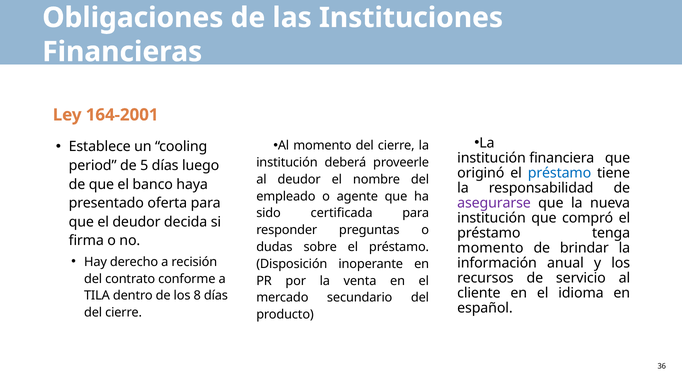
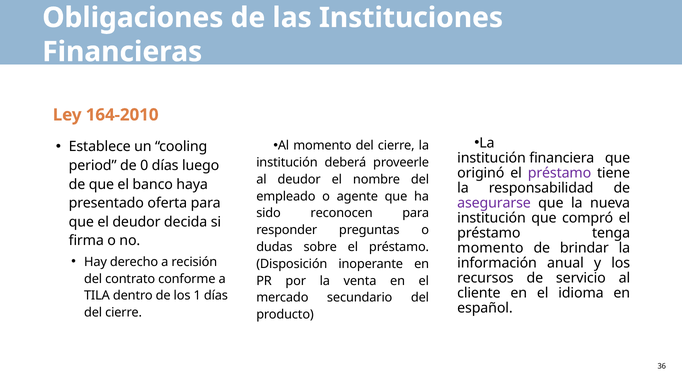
164-2001: 164-2001 -> 164-2010
5: 5 -> 0
préstamo at (560, 173) colour: blue -> purple
certificada: certificada -> reconocen
8: 8 -> 1
